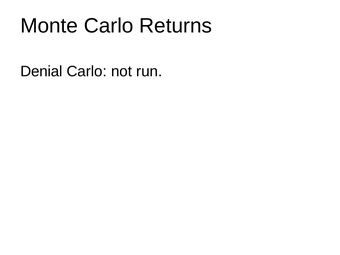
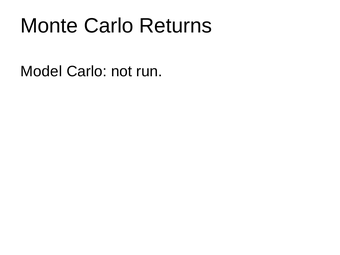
Denial: Denial -> Model
